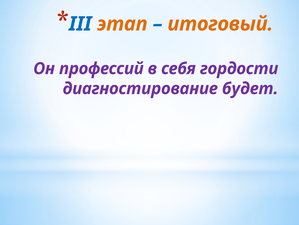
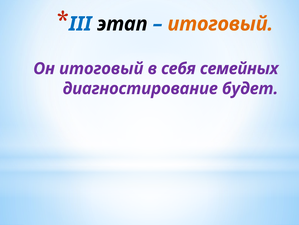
этап colour: orange -> black
Он профессий: профессий -> итоговый
гордости: гордости -> семейных
